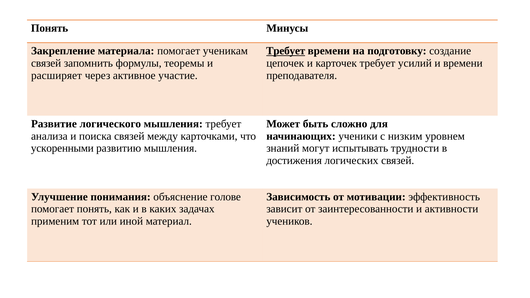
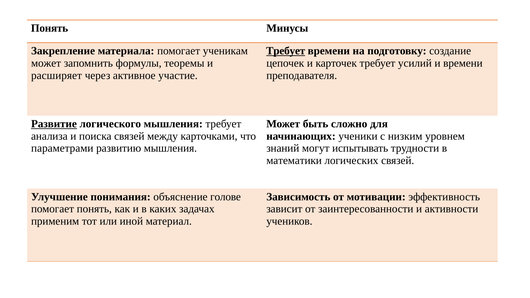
связей at (46, 63): связей -> может
Развитие underline: none -> present
ускоренными: ускоренными -> параметрами
достижения: достижения -> математики
